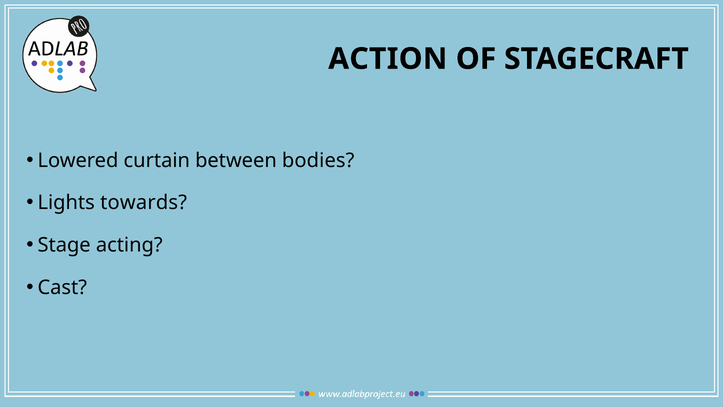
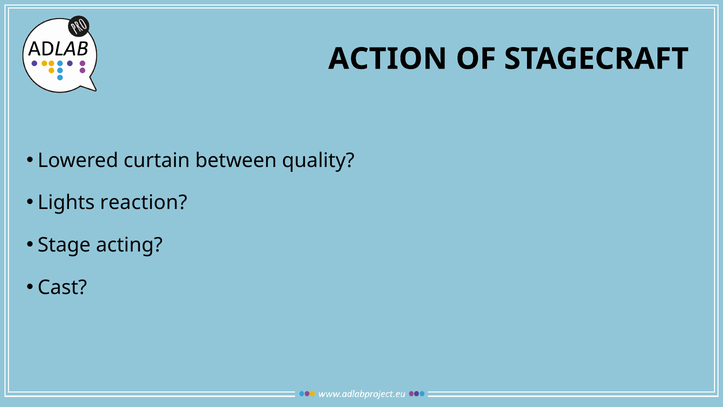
bodies: bodies -> quality
towards: towards -> reaction
